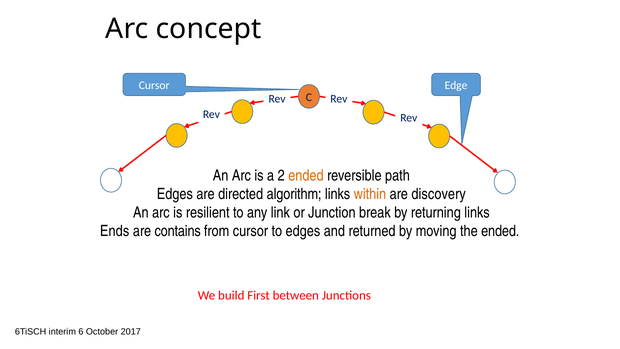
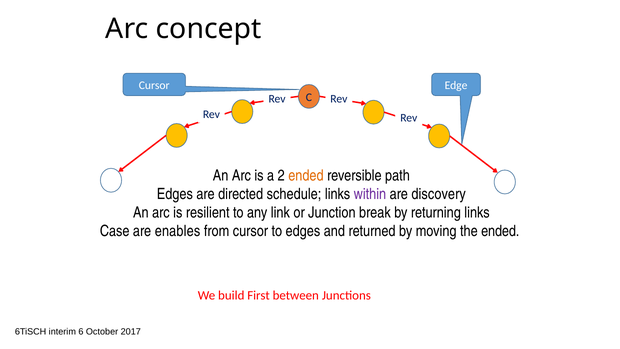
algorithm: algorithm -> schedule
within colour: orange -> purple
Ends: Ends -> Case
contains: contains -> enables
